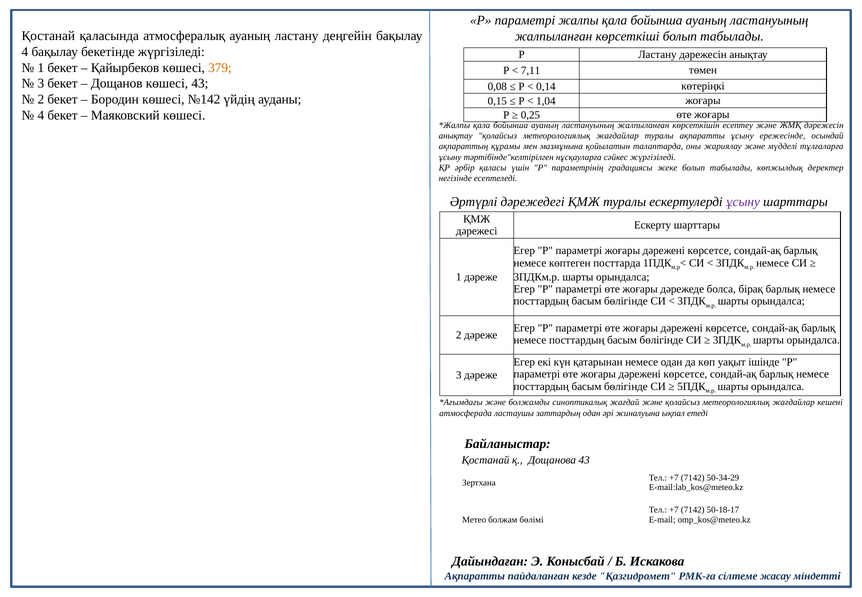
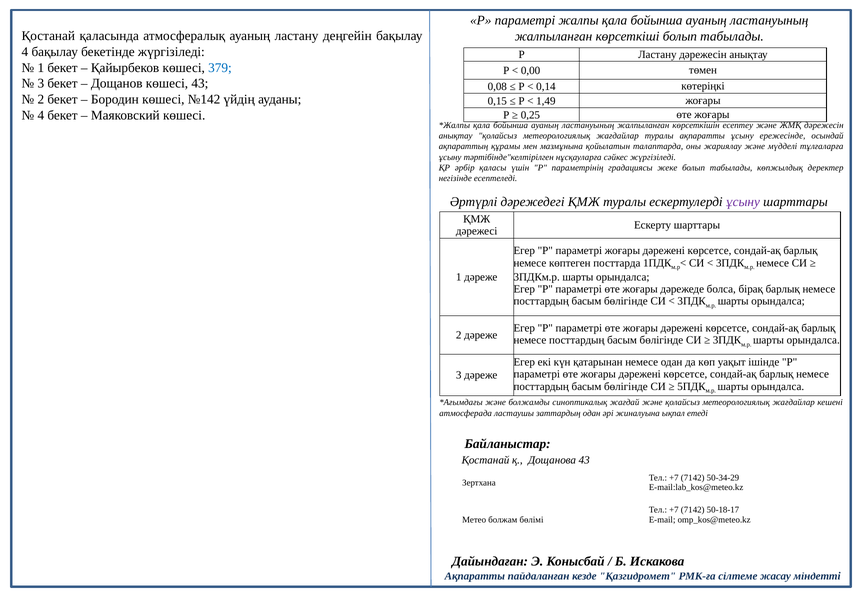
379 colour: orange -> blue
7,11: 7,11 -> 0,00
1,04: 1,04 -> 1,49
